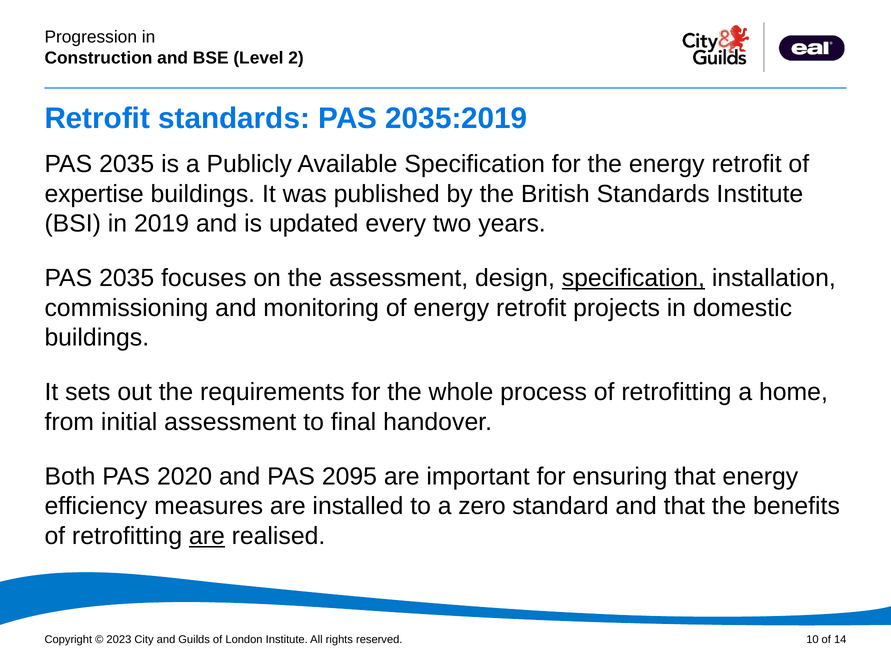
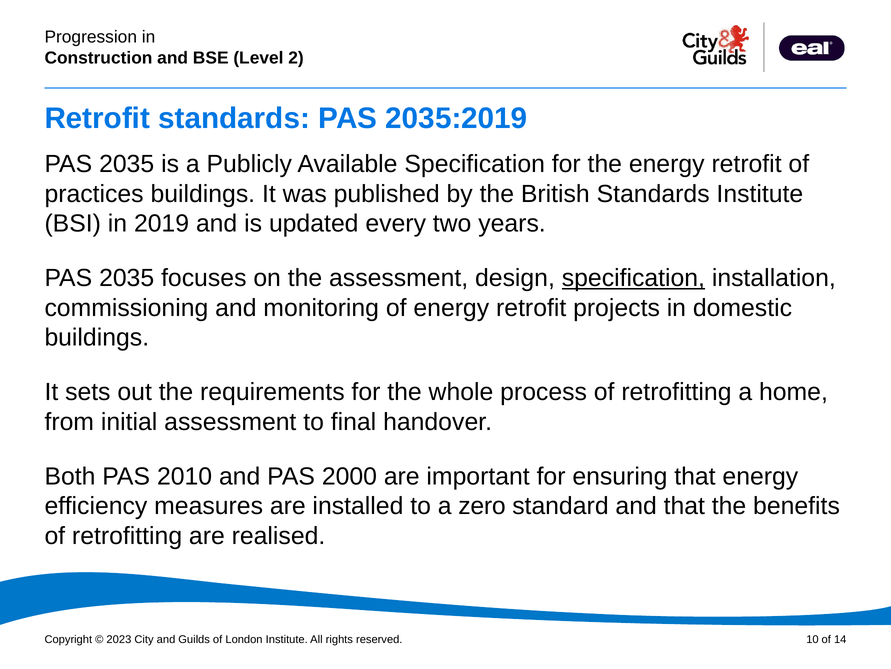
expertise: expertise -> practices
2020: 2020 -> 2010
2095: 2095 -> 2000
are at (207, 535) underline: present -> none
